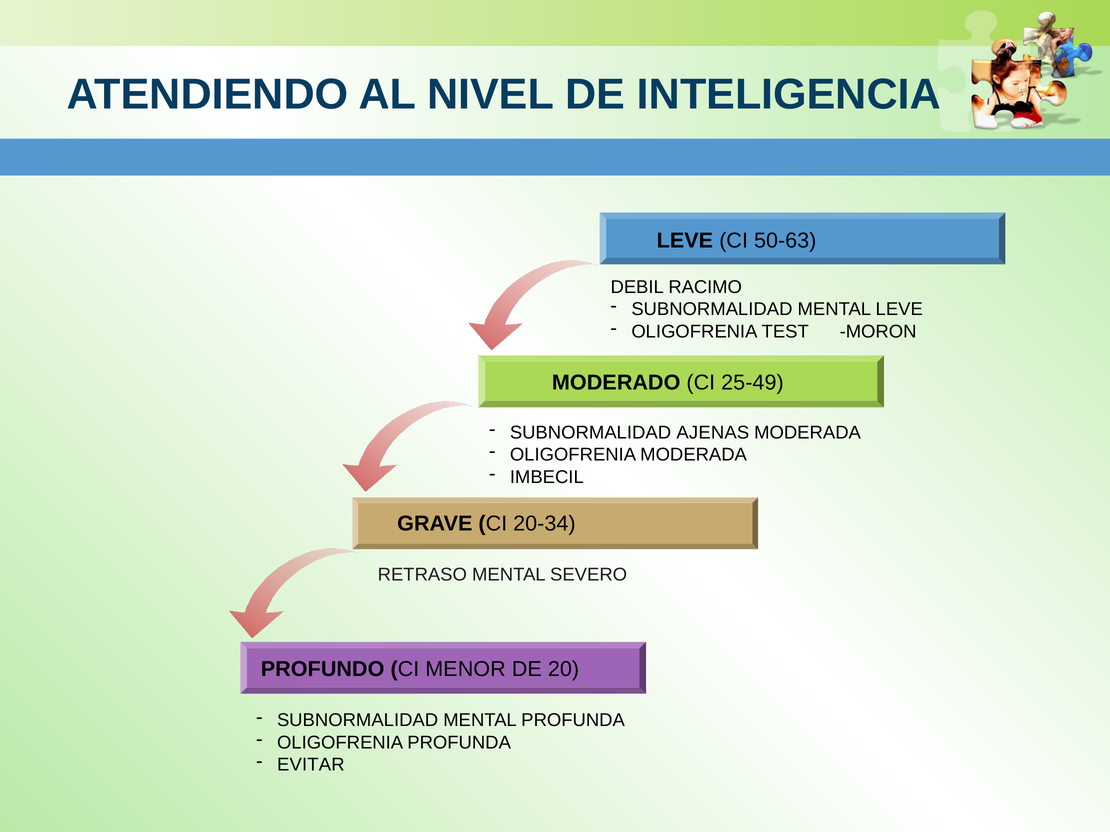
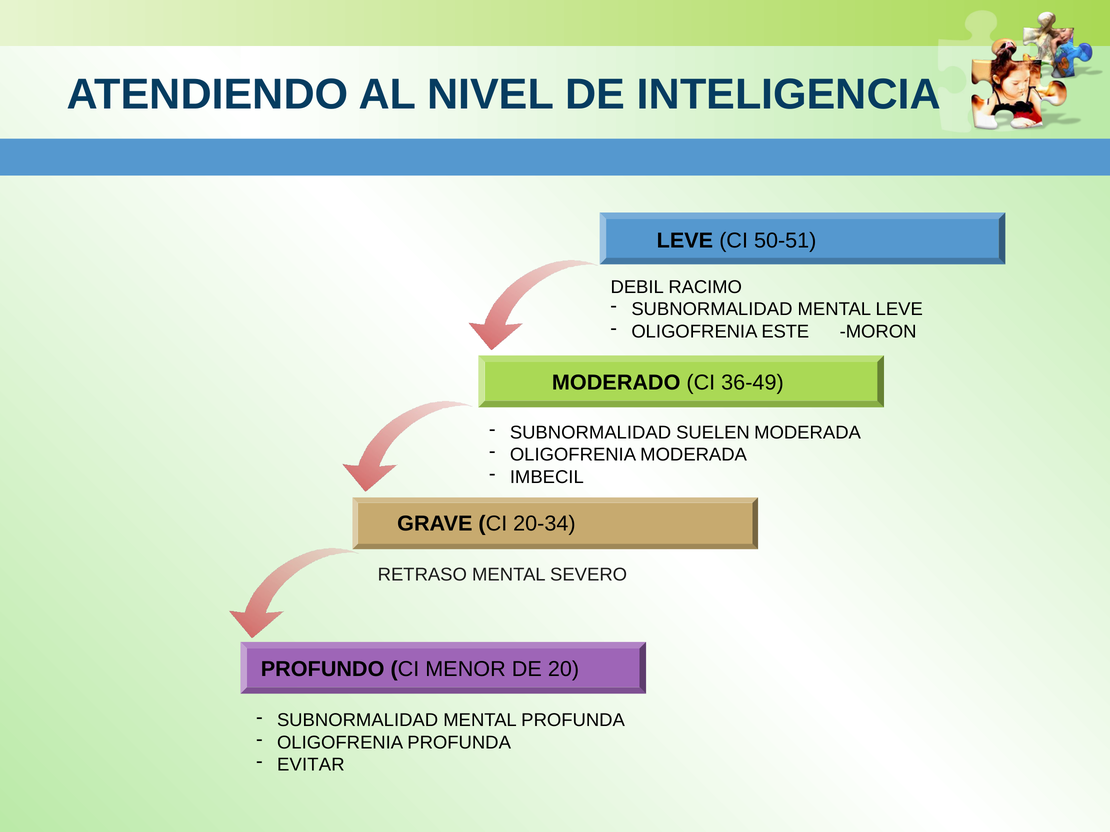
50-63: 50-63 -> 50-51
TEST: TEST -> ESTE
25-49: 25-49 -> 36-49
AJENAS: AJENAS -> SUELEN
